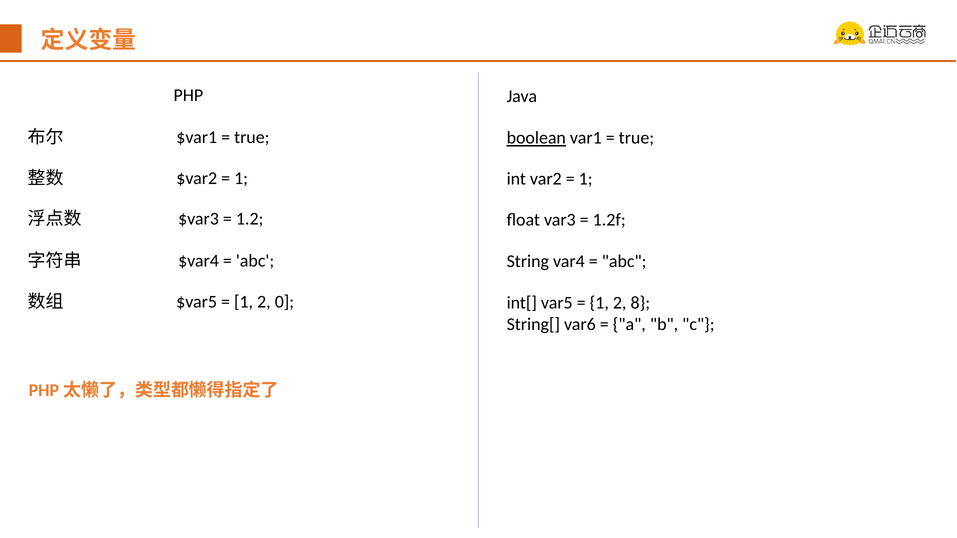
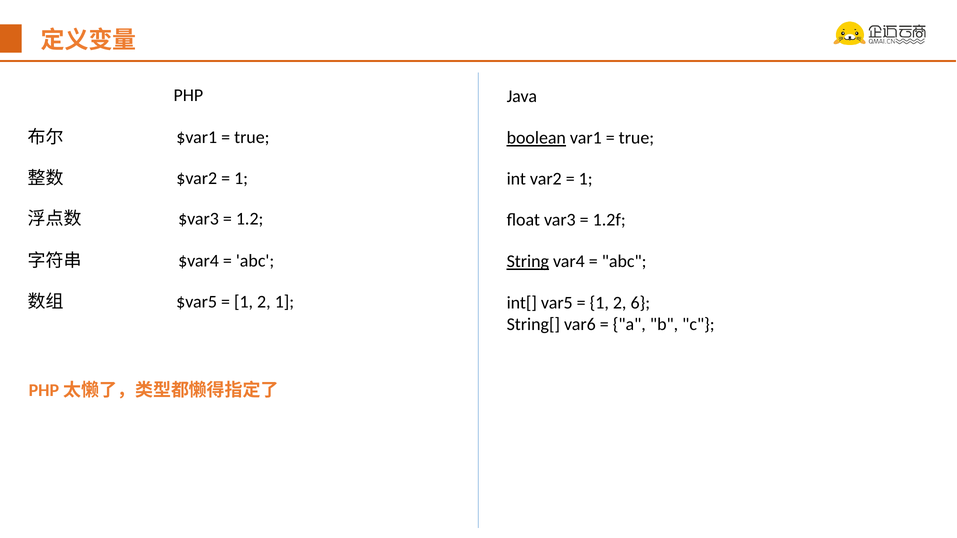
String underline: none -> present
2 0: 0 -> 1
8: 8 -> 6
